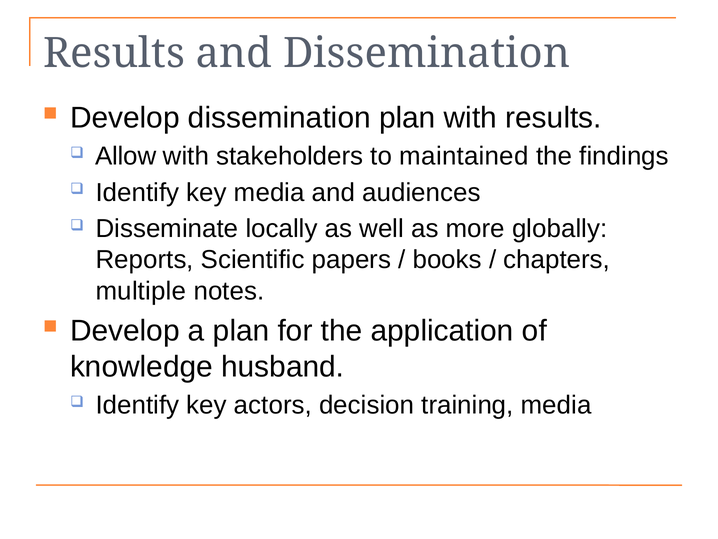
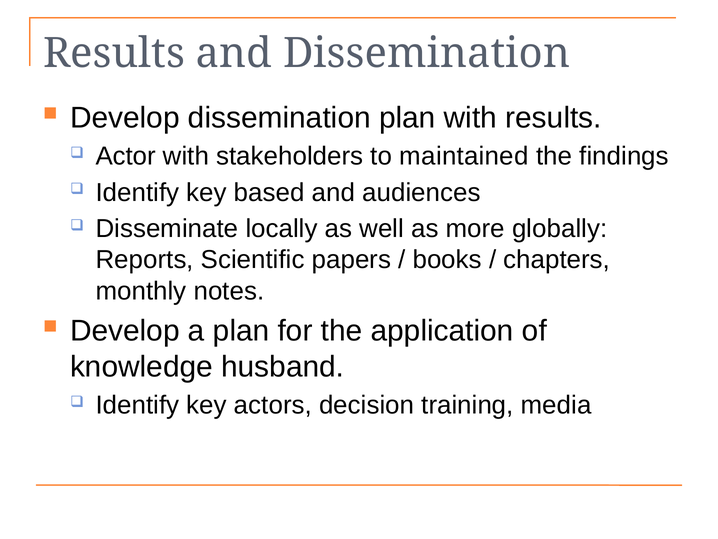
Allow: Allow -> Actor
key media: media -> based
multiple: multiple -> monthly
